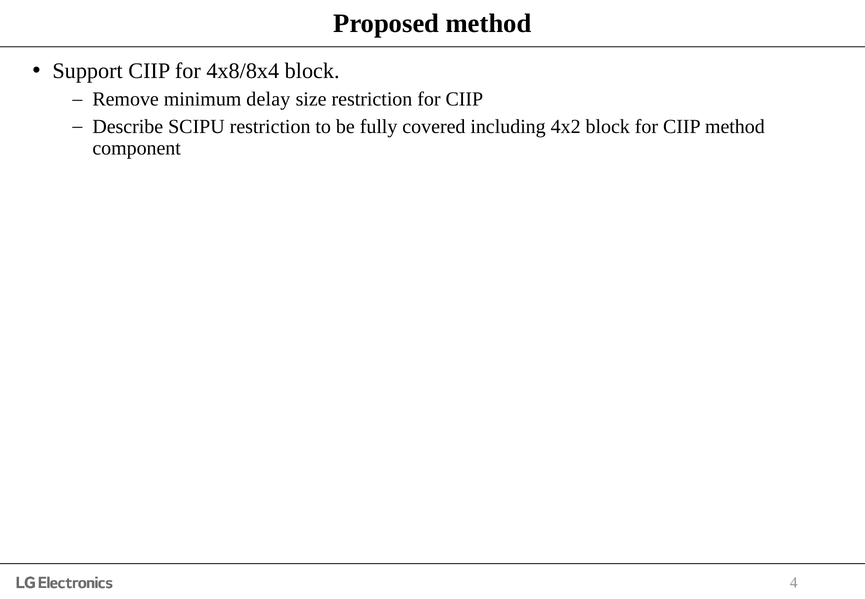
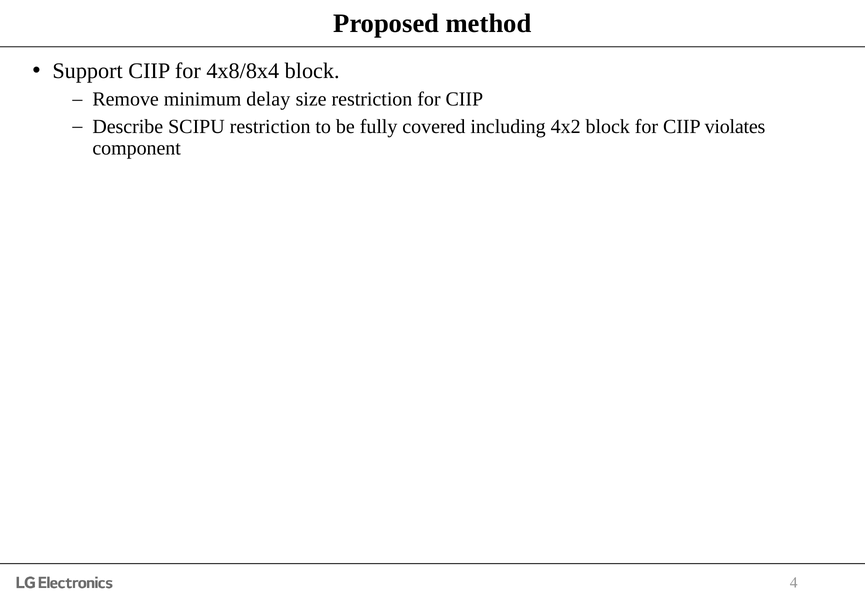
CIIP method: method -> violates
